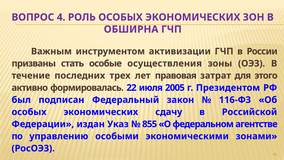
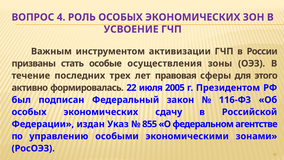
ОБШИРНА: ОБШИРНА -> УСВОЕНИЕ
затрат: затрат -> сферы
